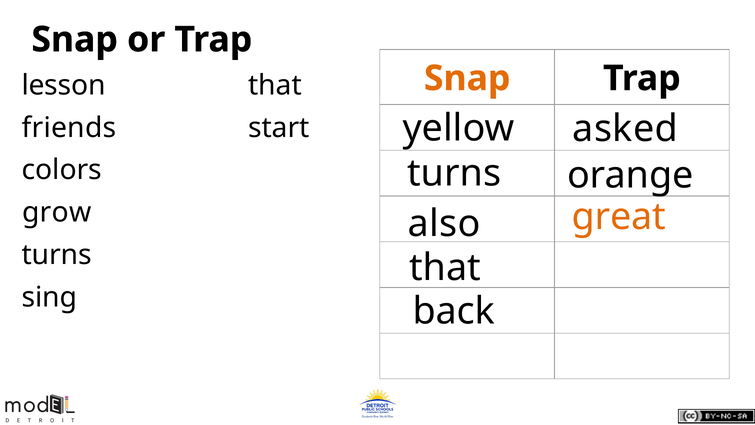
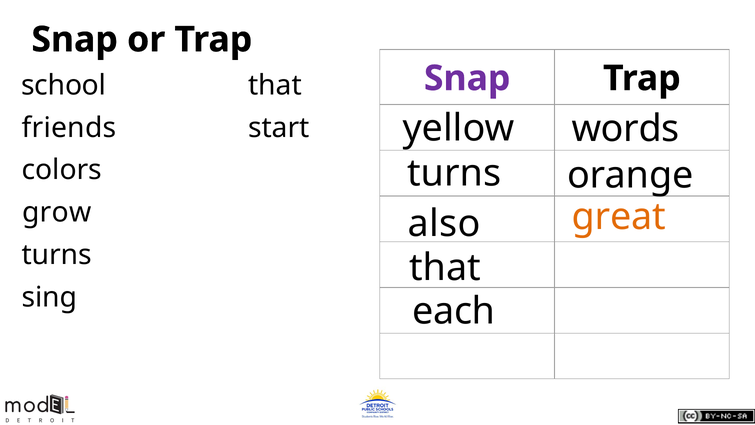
Snap at (467, 78) colour: orange -> purple
lesson: lesson -> school
asked: asked -> words
back: back -> each
